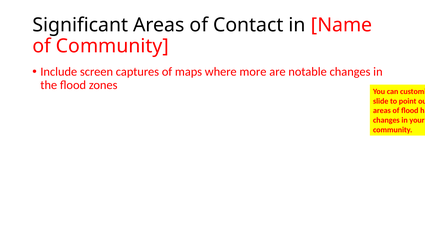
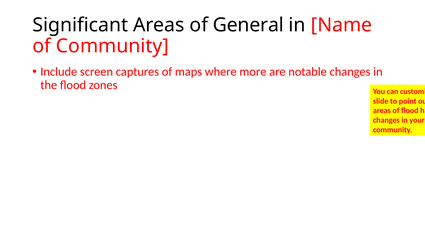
Contact: Contact -> General
